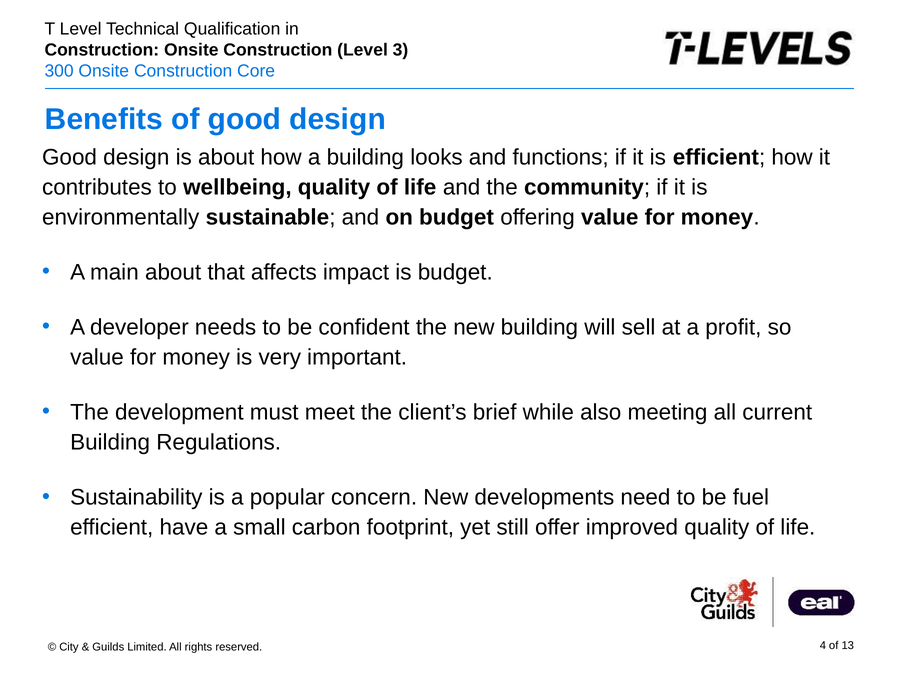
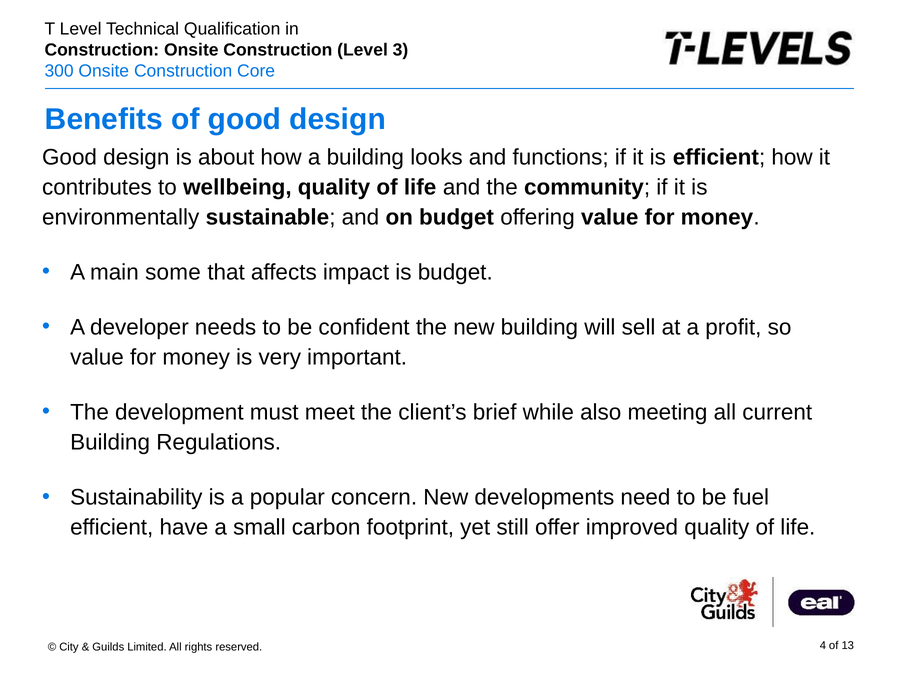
main about: about -> some
